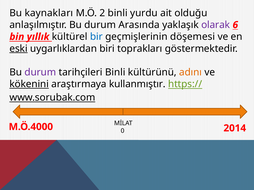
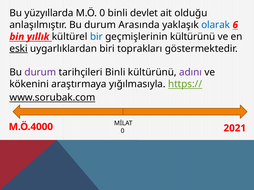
kaynakları: kaynakları -> yüzyıllarda
M.Ö 2: 2 -> 0
yurdu: yurdu -> devlet
olarak colour: purple -> blue
geçmişlerinin döşemesi: döşemesi -> kültürünü
adını colour: orange -> purple
kökenini underline: present -> none
kullanmıştır: kullanmıştır -> yığılmasıyla
2014: 2014 -> 2021
